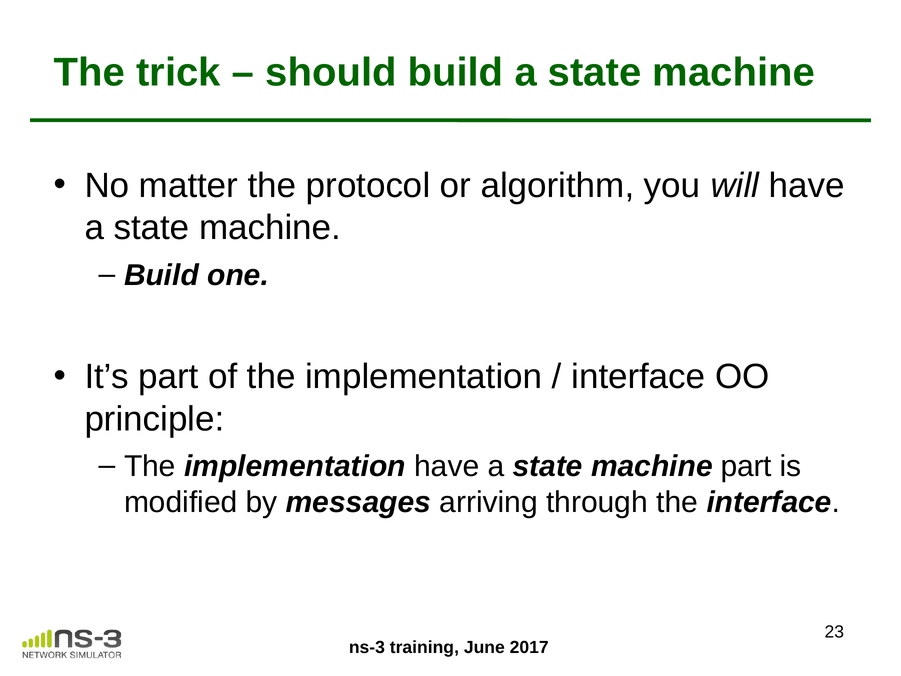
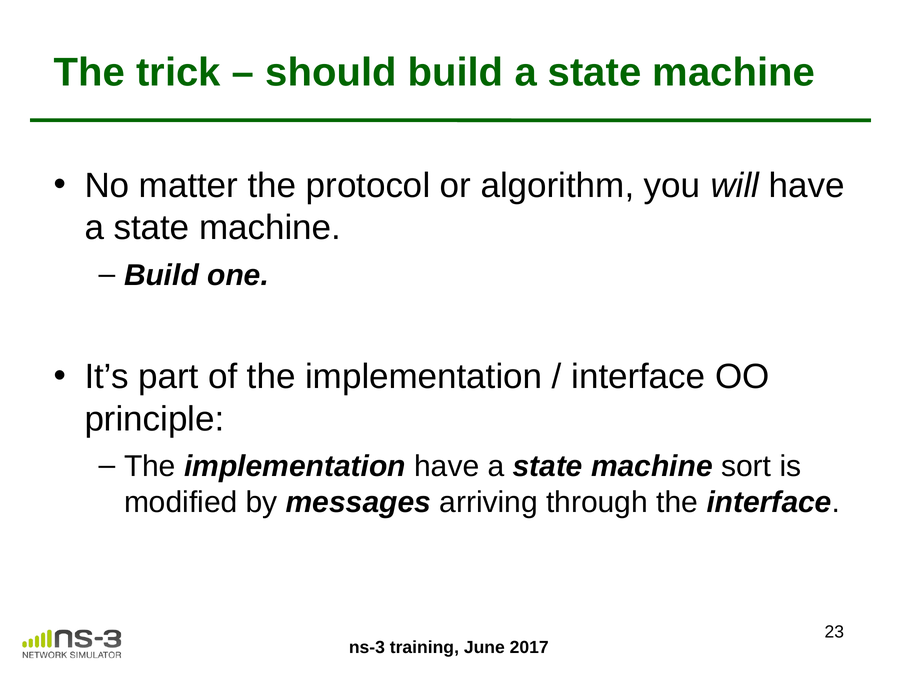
machine part: part -> sort
